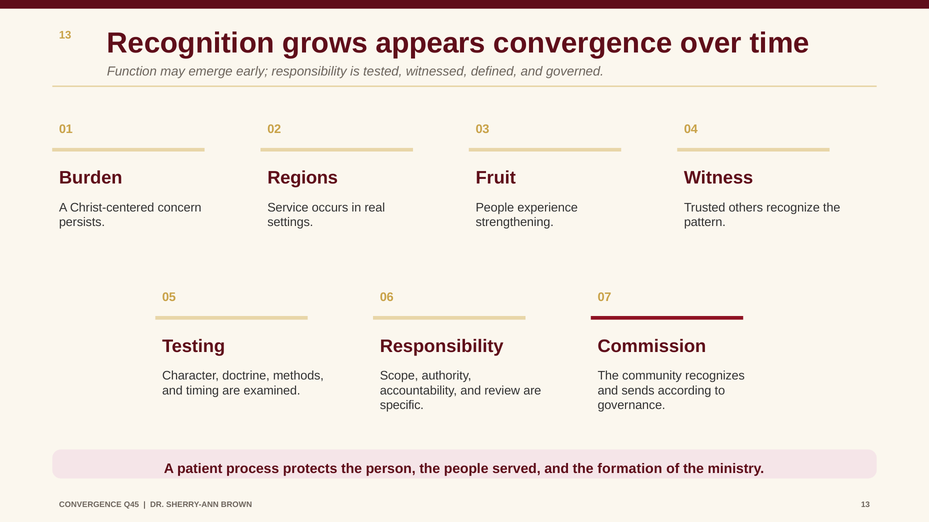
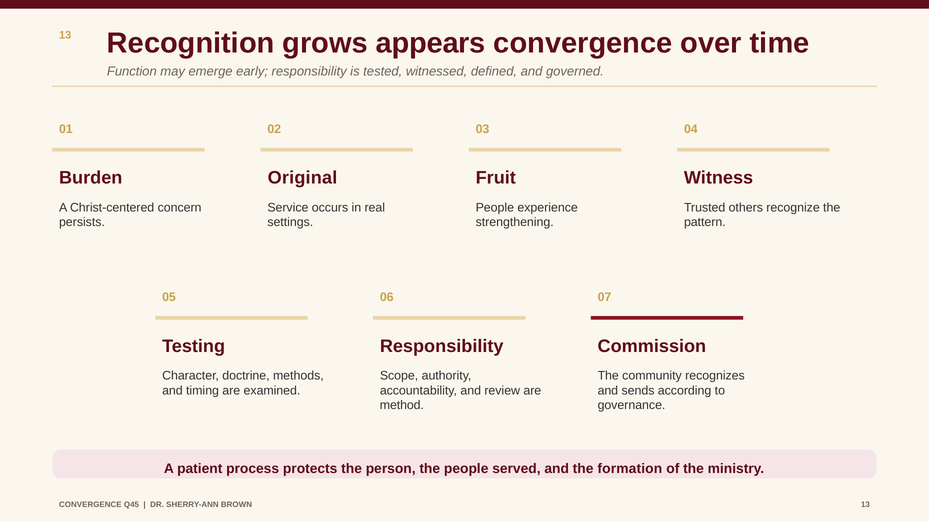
Regions: Regions -> Original
specific: specific -> method
